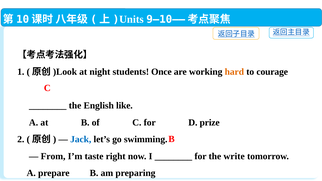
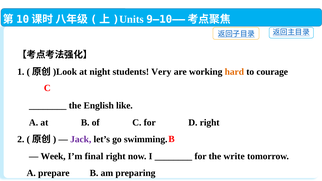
Once: Once -> Very
D prize: prize -> right
Jack colour: blue -> purple
From: From -> Week
taste: taste -> final
